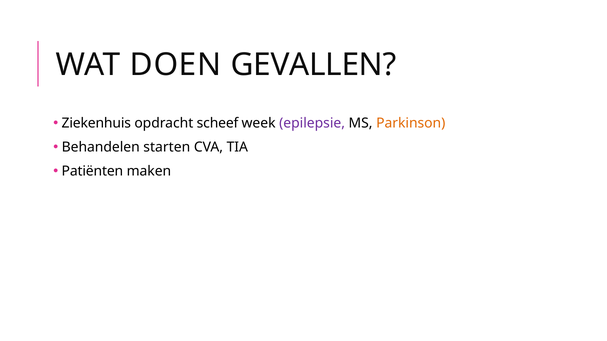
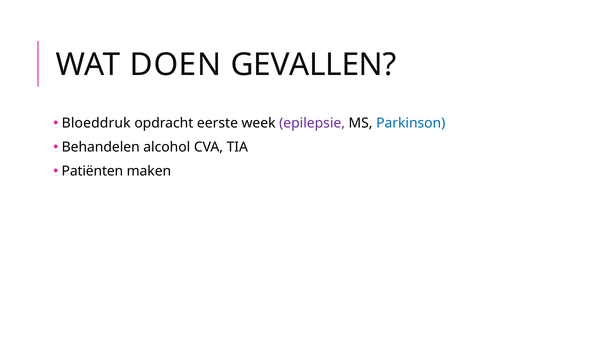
Ziekenhuis: Ziekenhuis -> Bloeddruk
scheef: scheef -> eerste
Parkinson colour: orange -> blue
starten: starten -> alcohol
